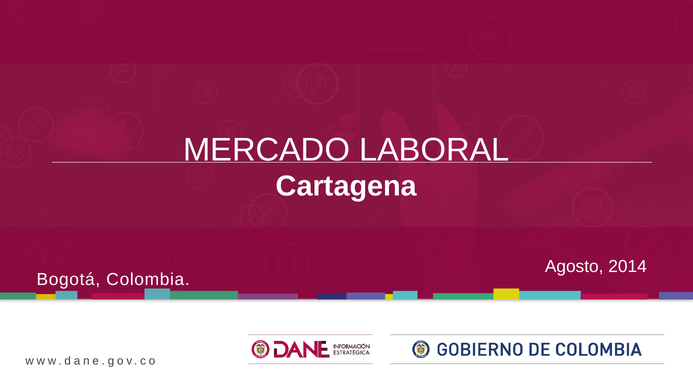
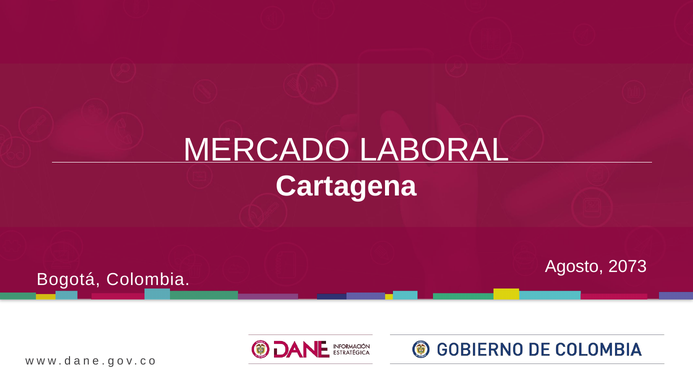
2014: 2014 -> 2073
